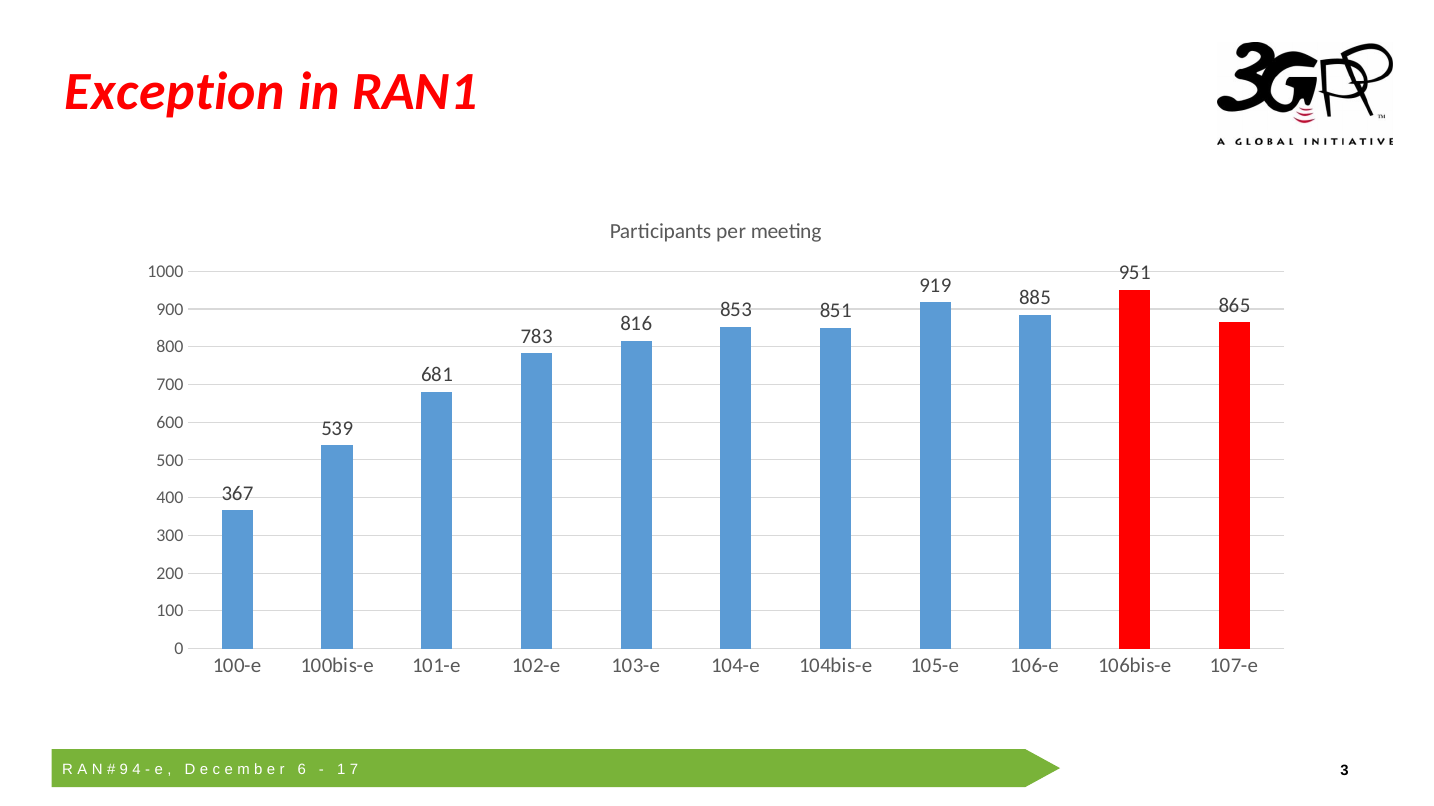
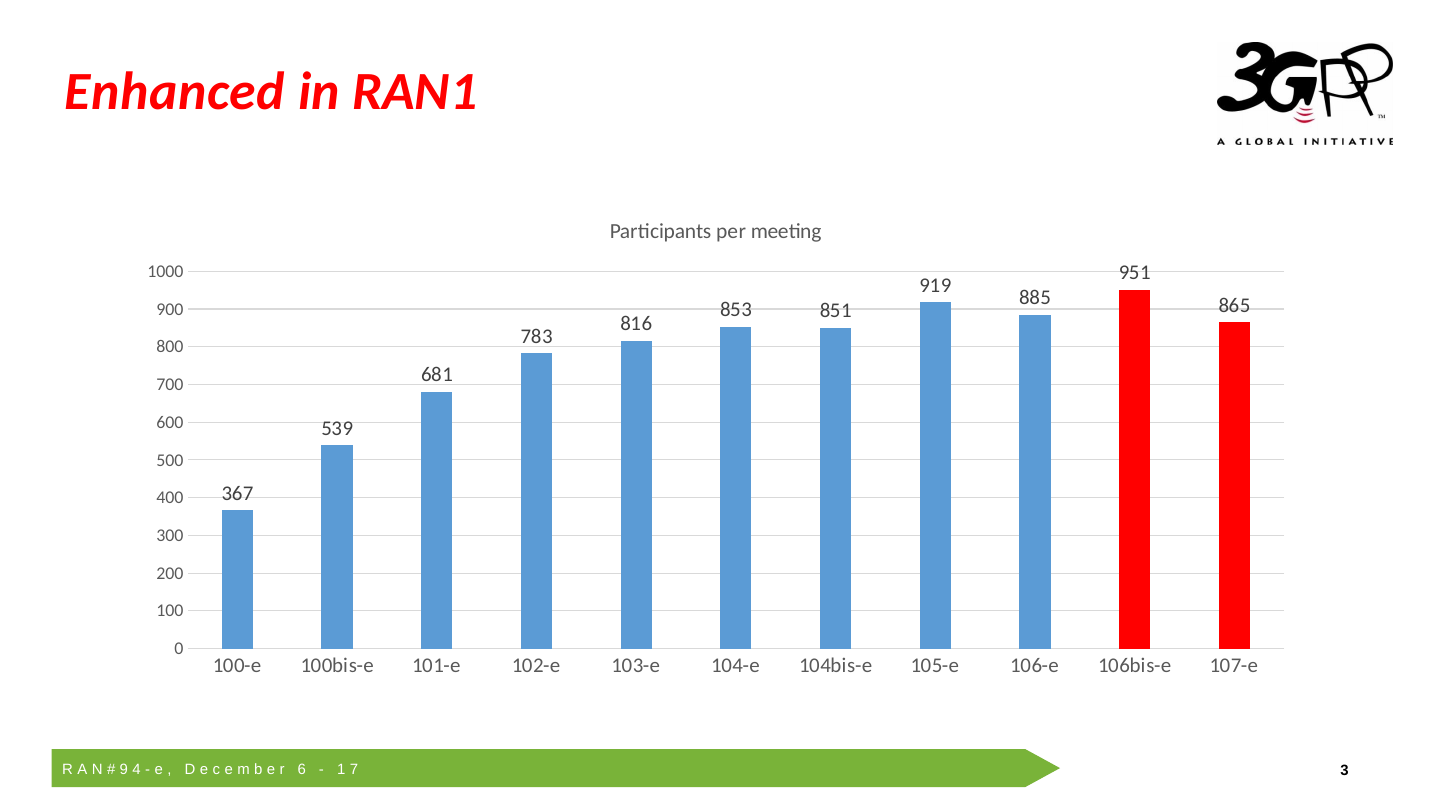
Exception: Exception -> Enhanced
